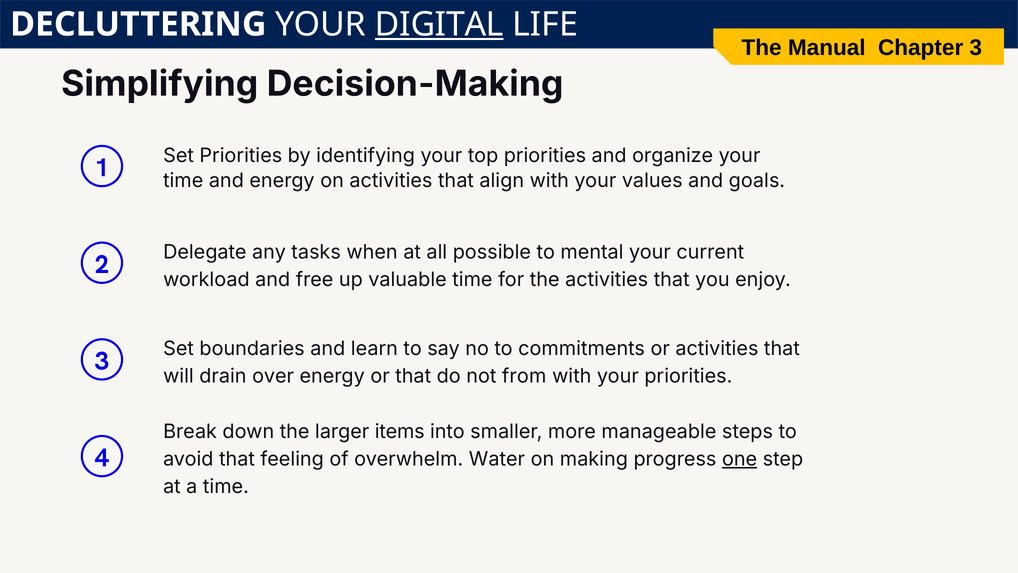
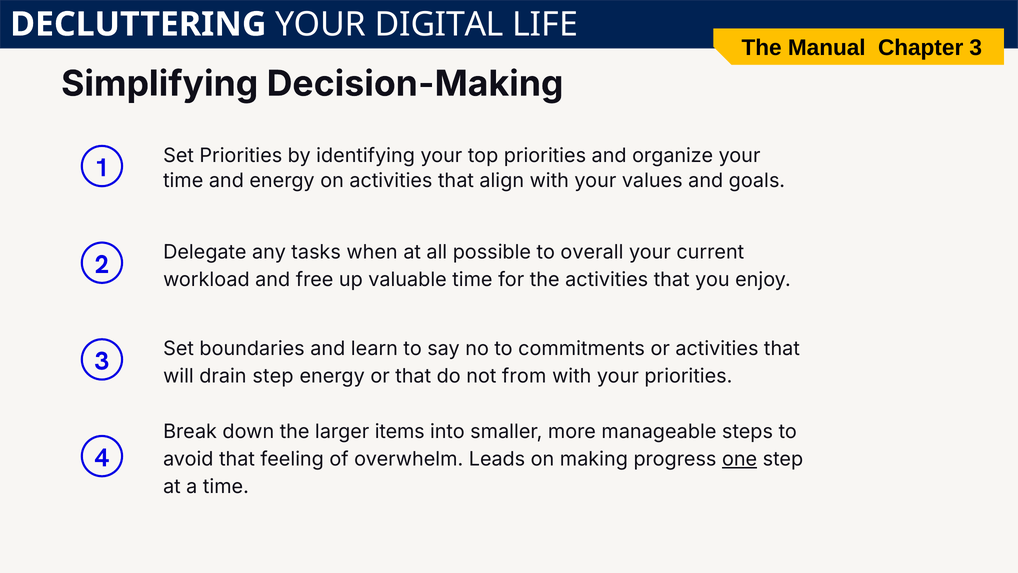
DIGITAL underline: present -> none
mental: mental -> overall
drain over: over -> step
Water: Water -> Leads
